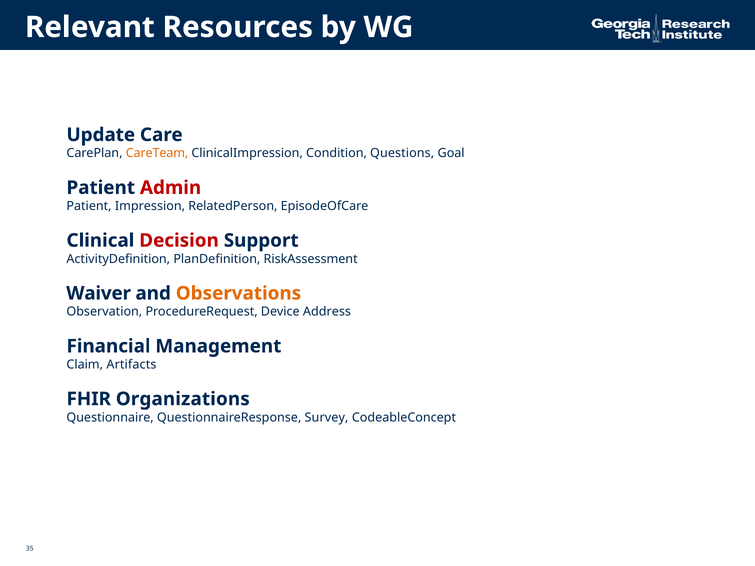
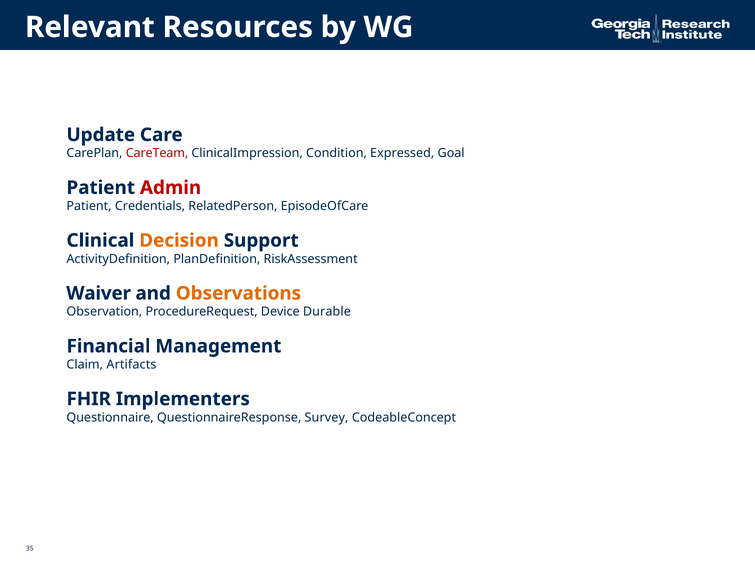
CareTeam colour: orange -> red
Questions: Questions -> Expressed
Impression: Impression -> Credentials
Decision colour: red -> orange
Address: Address -> Durable
Organizations: Organizations -> Implementers
